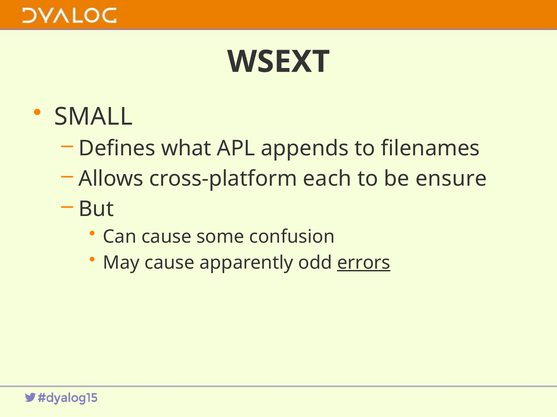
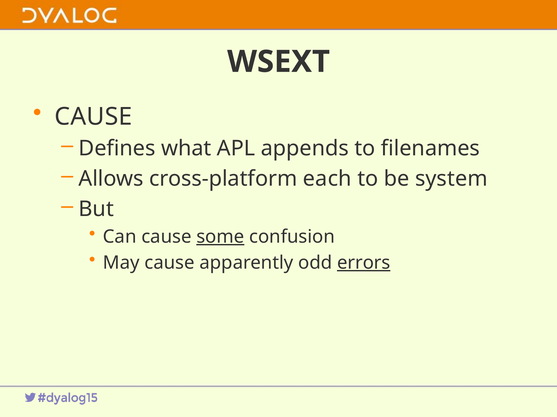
SMALL at (93, 117): SMALL -> CAUSE
ensure: ensure -> system
some underline: none -> present
